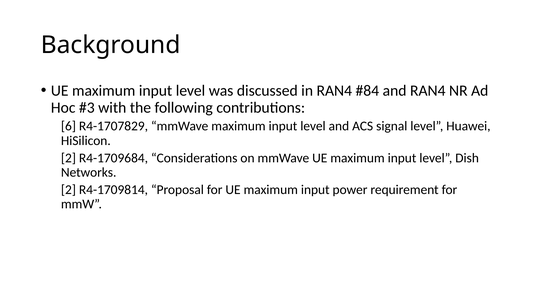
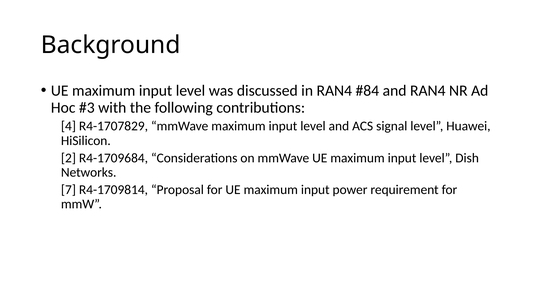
6: 6 -> 4
2 at (68, 189): 2 -> 7
